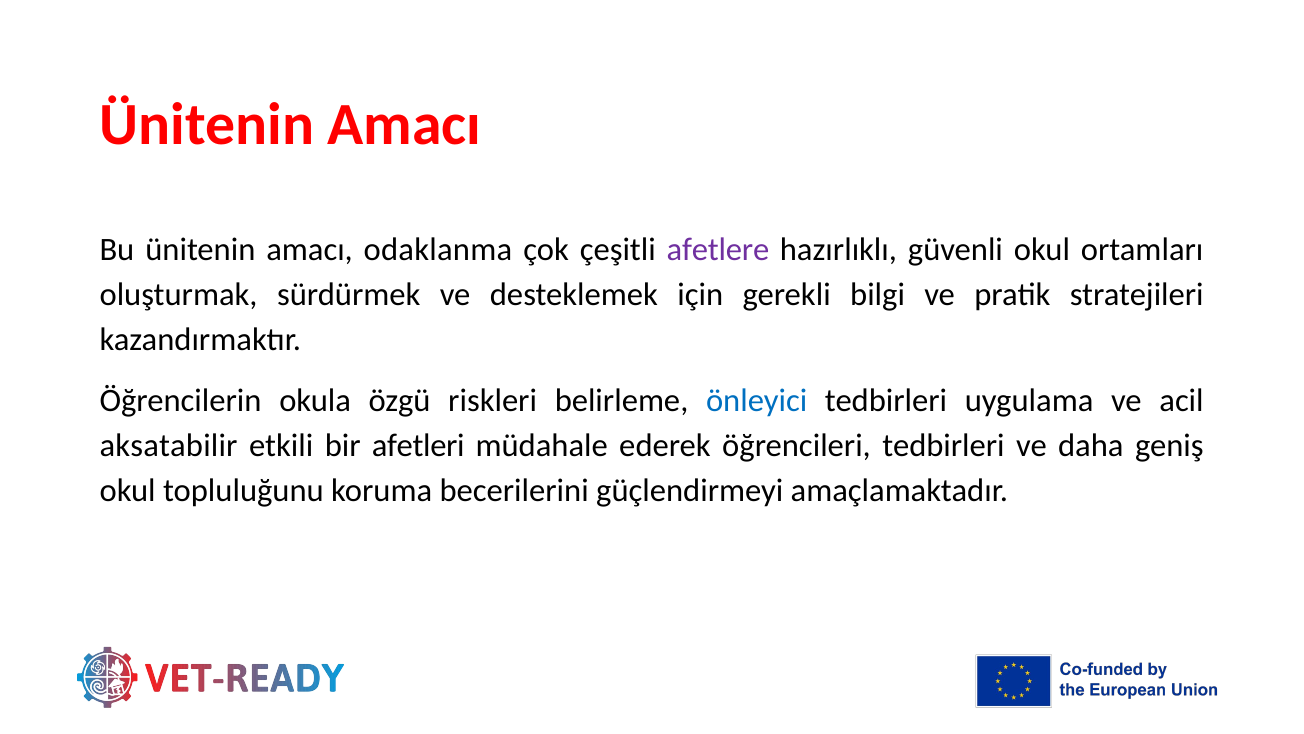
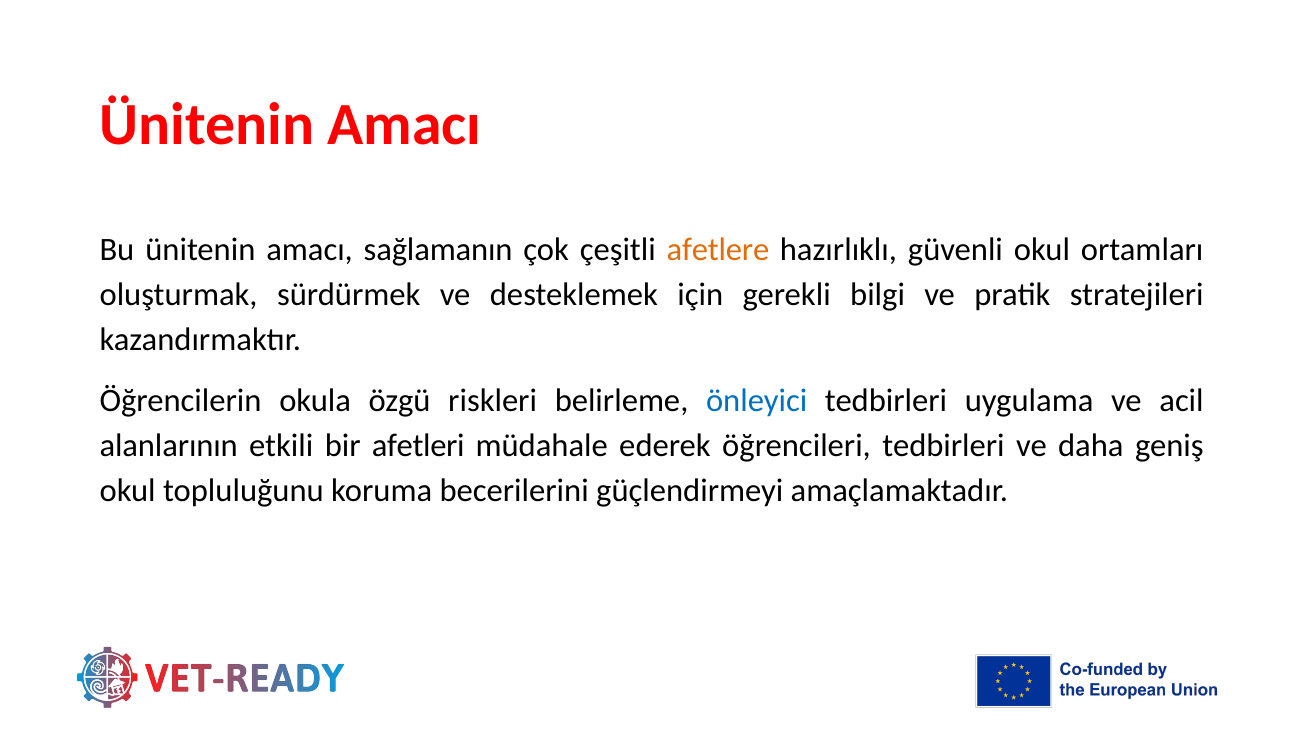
odaklanma: odaklanma -> sağlamanın
afetlere colour: purple -> orange
aksatabilir: aksatabilir -> alanlarının
